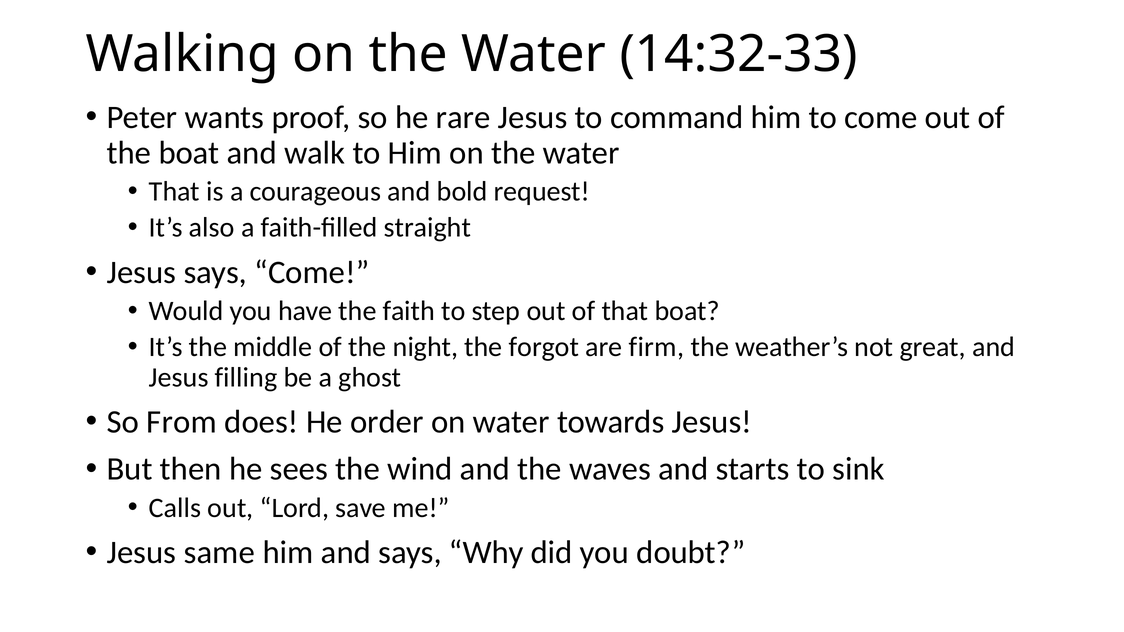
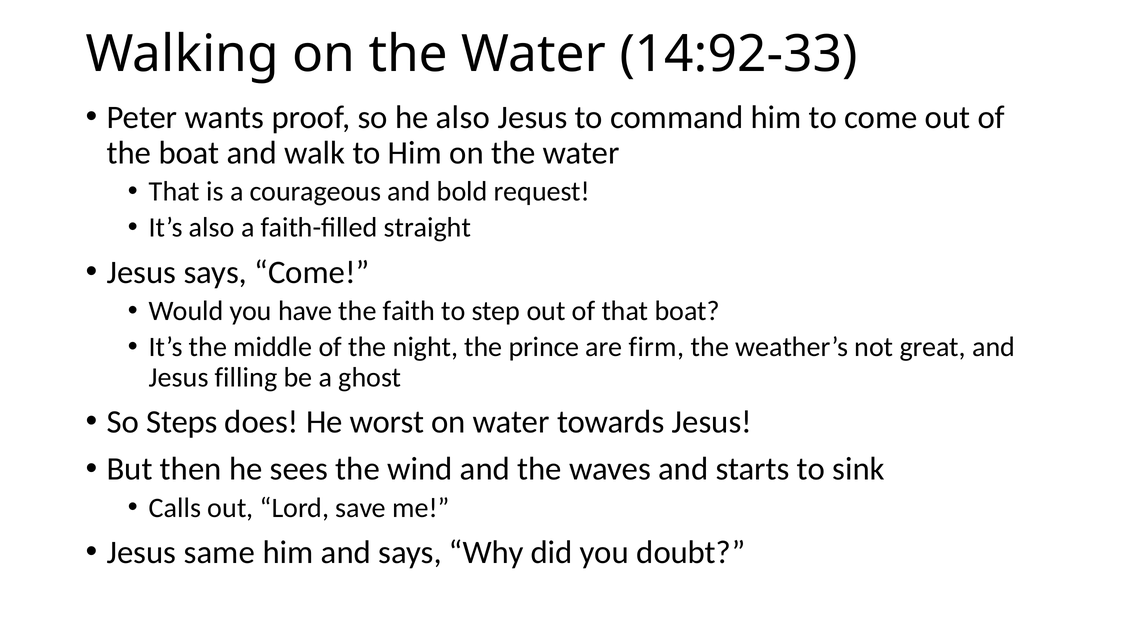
14:32-33: 14:32-33 -> 14:92-33
he rare: rare -> also
forgot: forgot -> prince
From: From -> Steps
order: order -> worst
